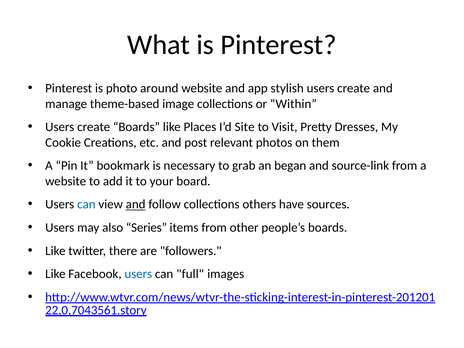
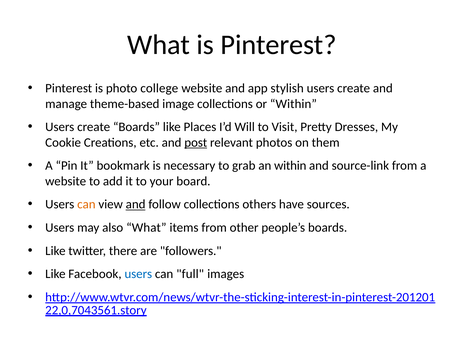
around: around -> college
Site: Site -> Will
post underline: none -> present
an began: began -> within
can at (86, 204) colour: blue -> orange
also Series: Series -> What
